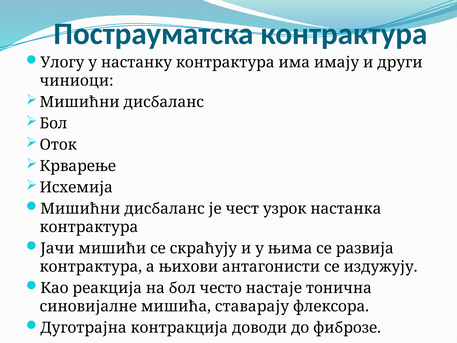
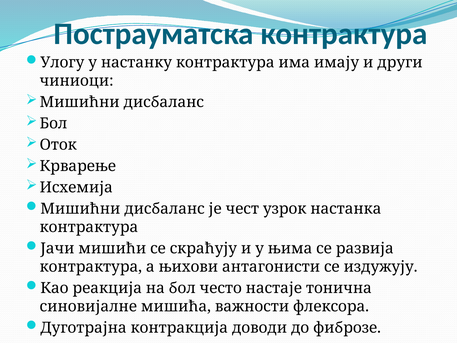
ставарају: ставарају -> важности
